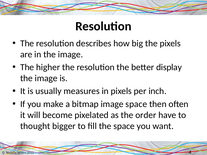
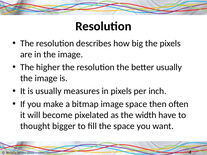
better display: display -> usually
order: order -> width
